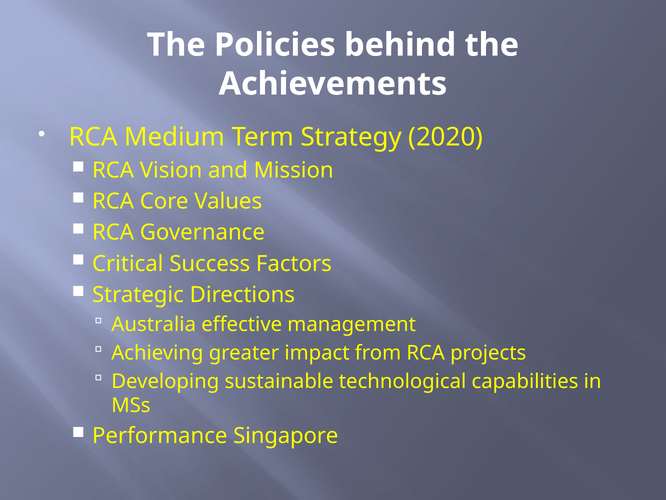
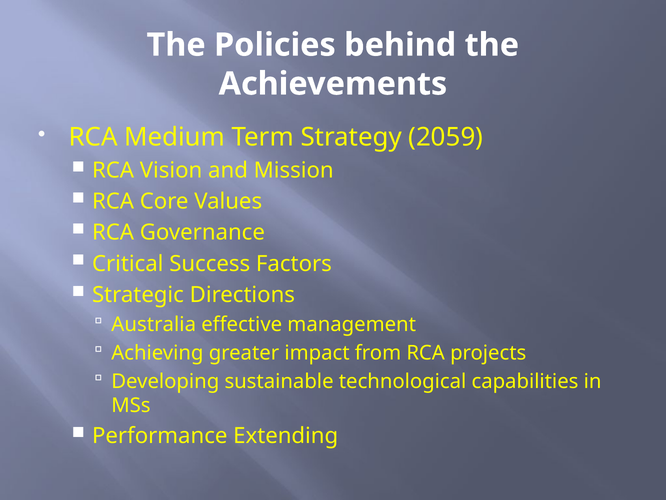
2020: 2020 -> 2059
Singapore: Singapore -> Extending
